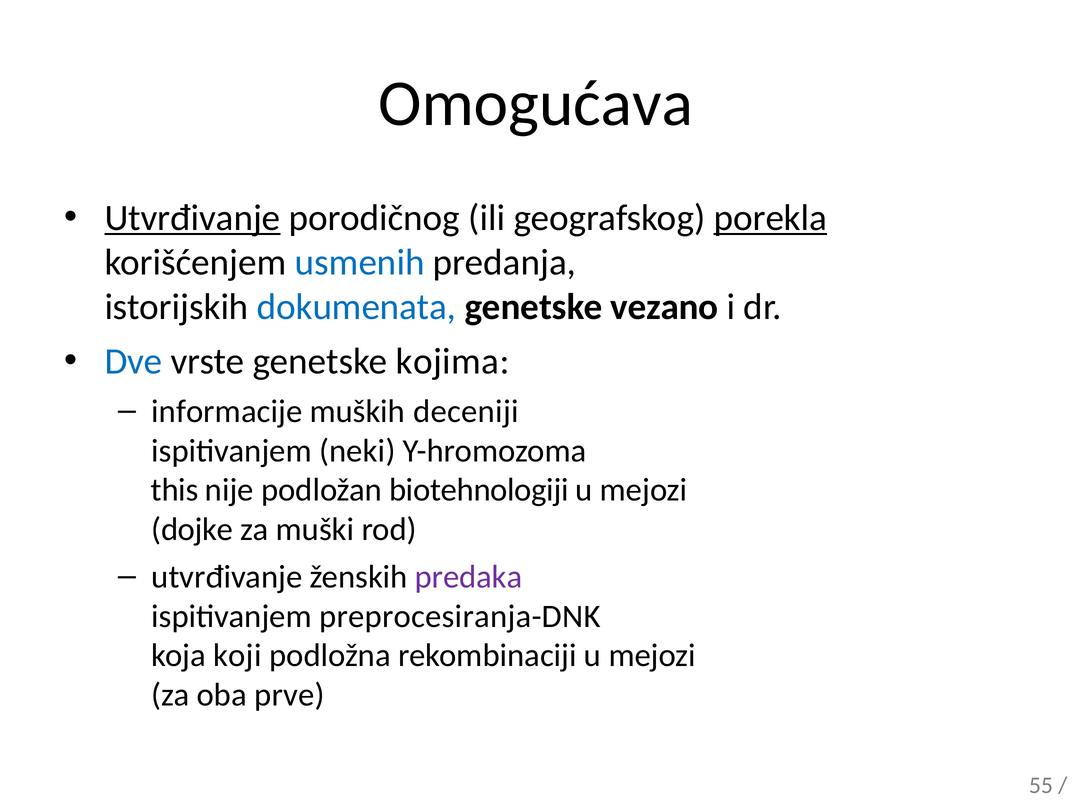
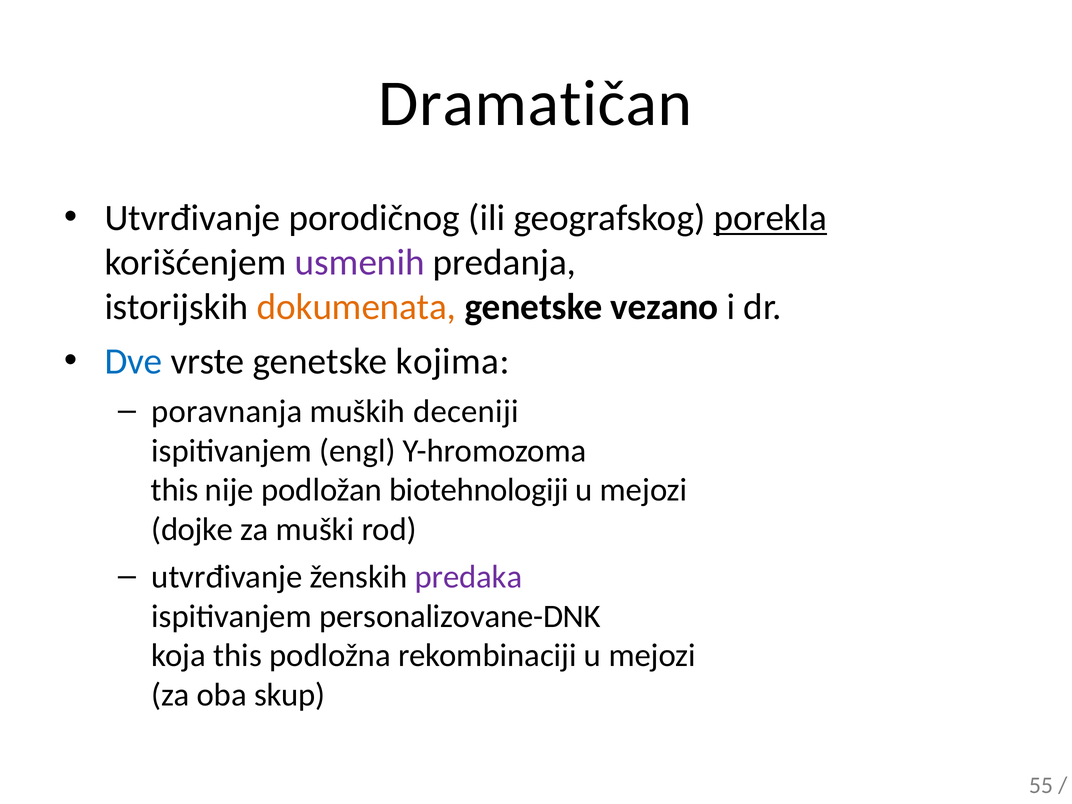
Omogućava: Omogućava -> Dramatičan
Utvrđivanje at (192, 218) underline: present -> none
usmenih colour: blue -> purple
dokumenata colour: blue -> orange
informacije: informacije -> poravnanja
neki: neki -> engl
preprocesiranja-DNK: preprocesiranja-DNK -> personalizovane-DNK
koja koji: koji -> this
prve: prve -> skup
